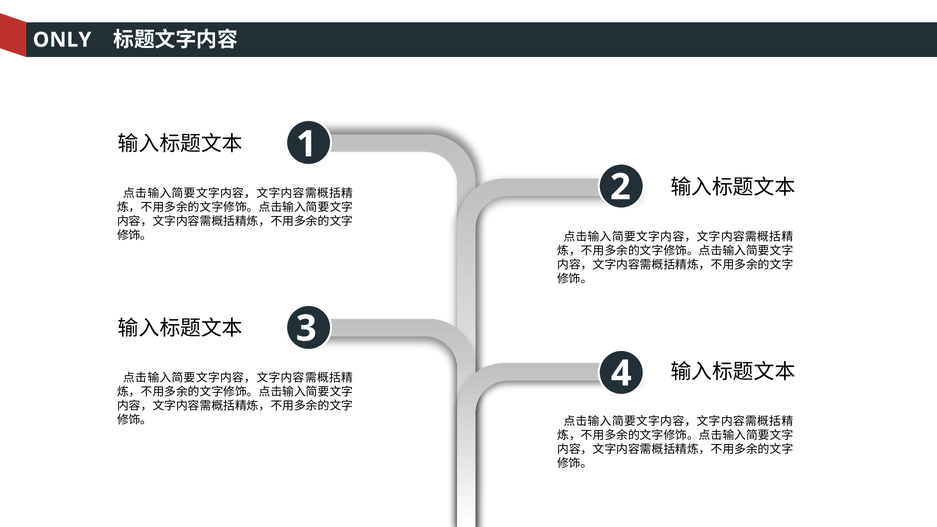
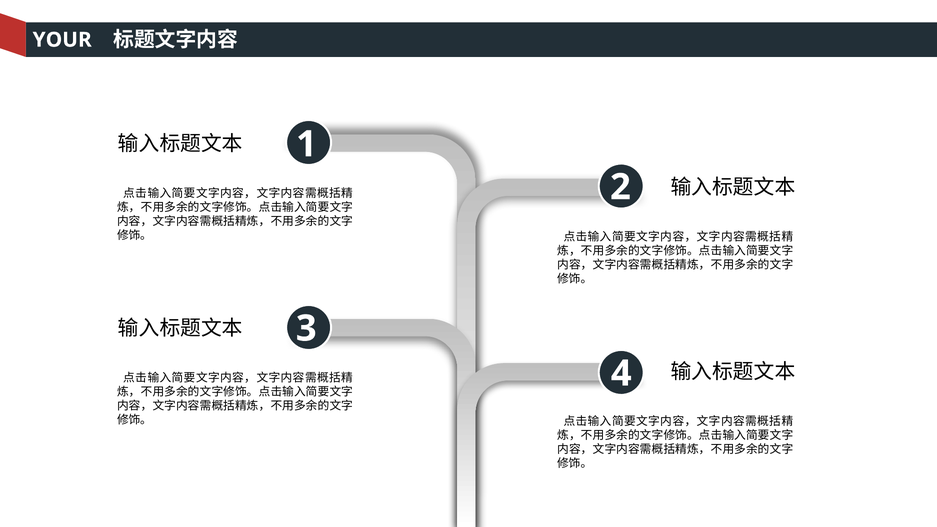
ONLY: ONLY -> YOUR
